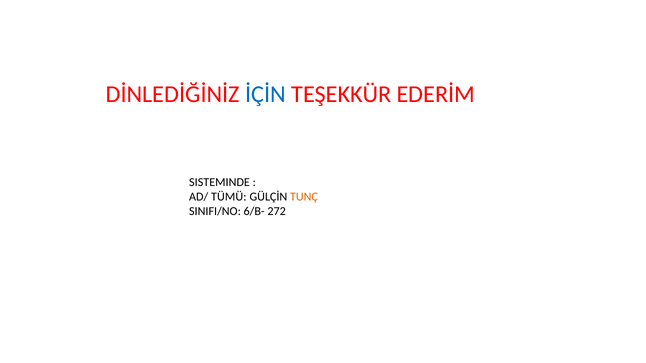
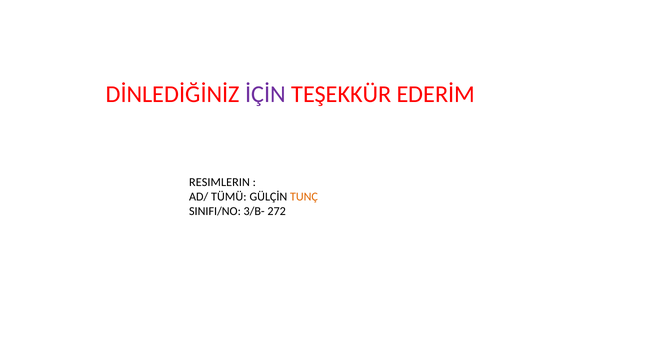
İÇİN colour: blue -> purple
SISTEMINDE: SISTEMINDE -> RESIMLERIN
6/B-: 6/B- -> 3/B-
